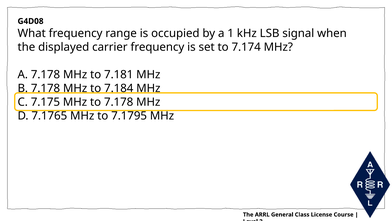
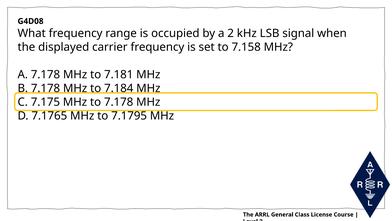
a 1: 1 -> 2
7.174: 7.174 -> 7.158
